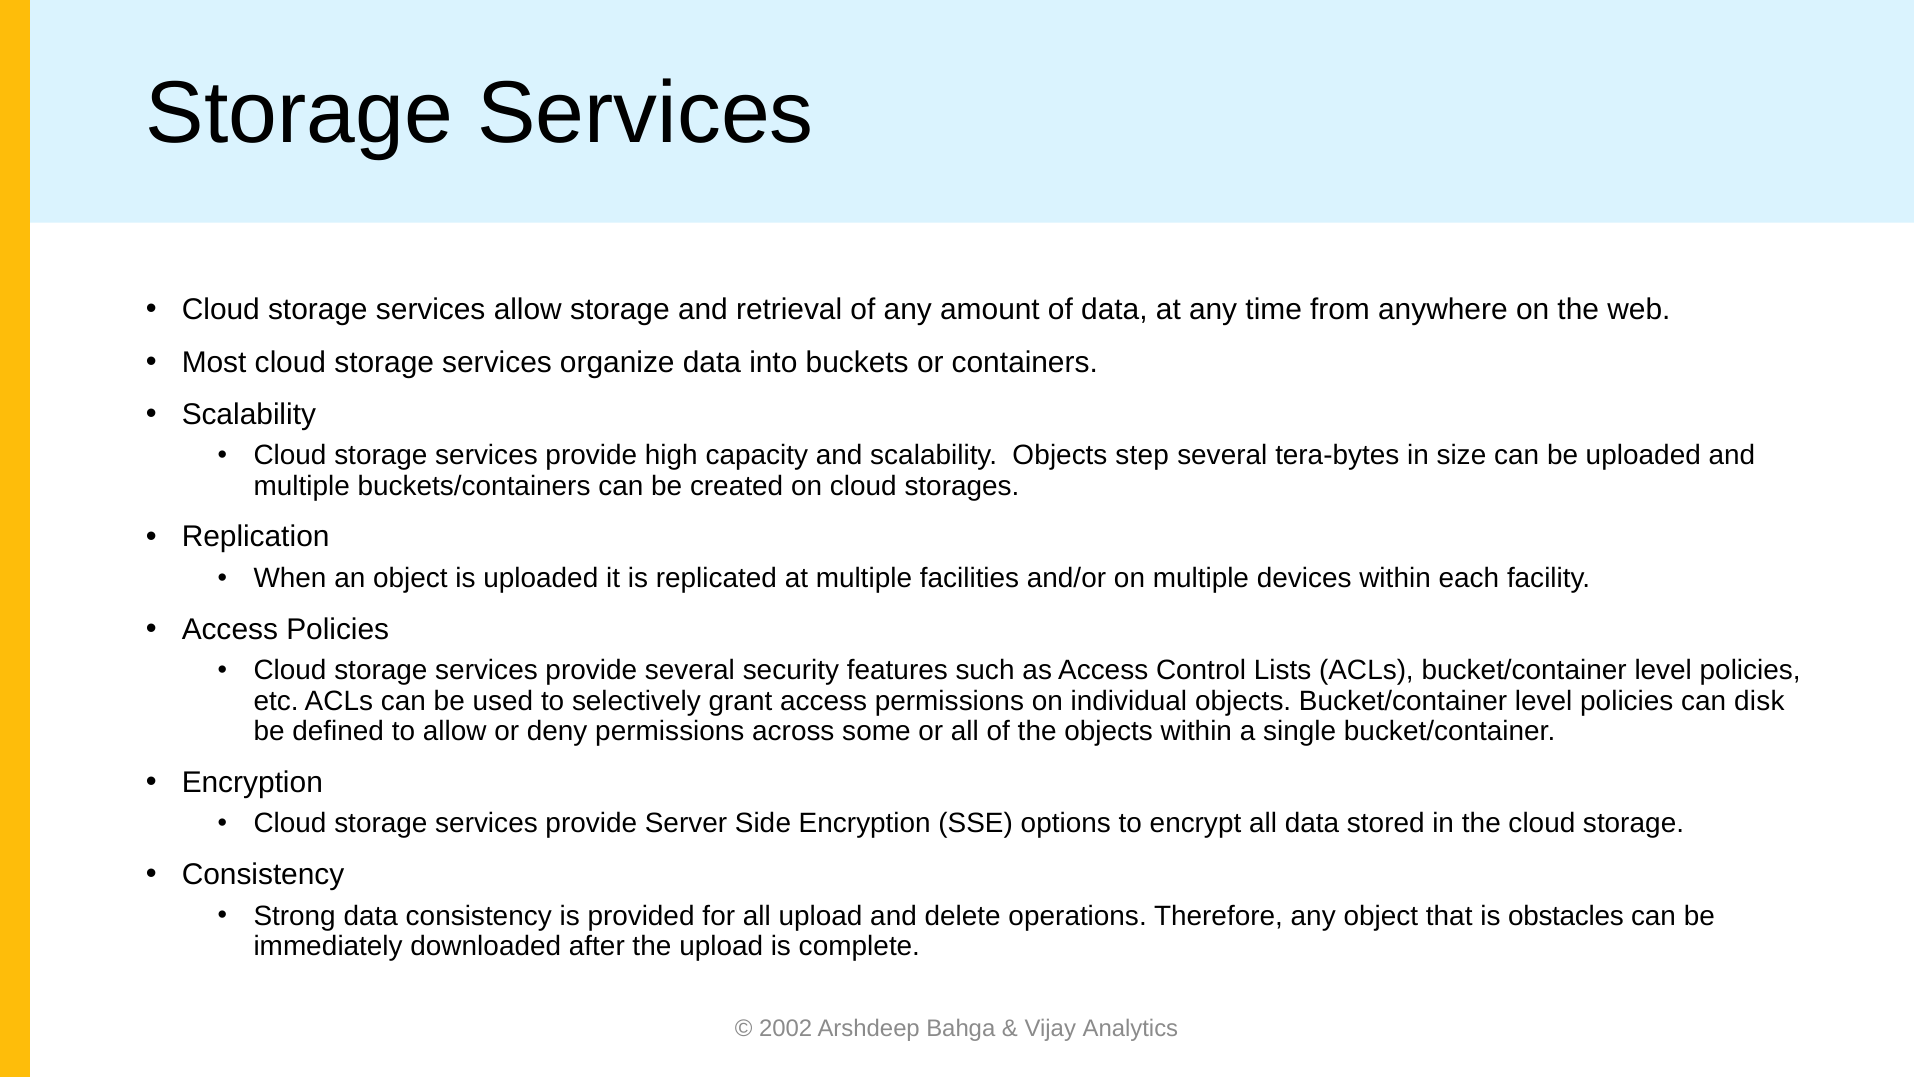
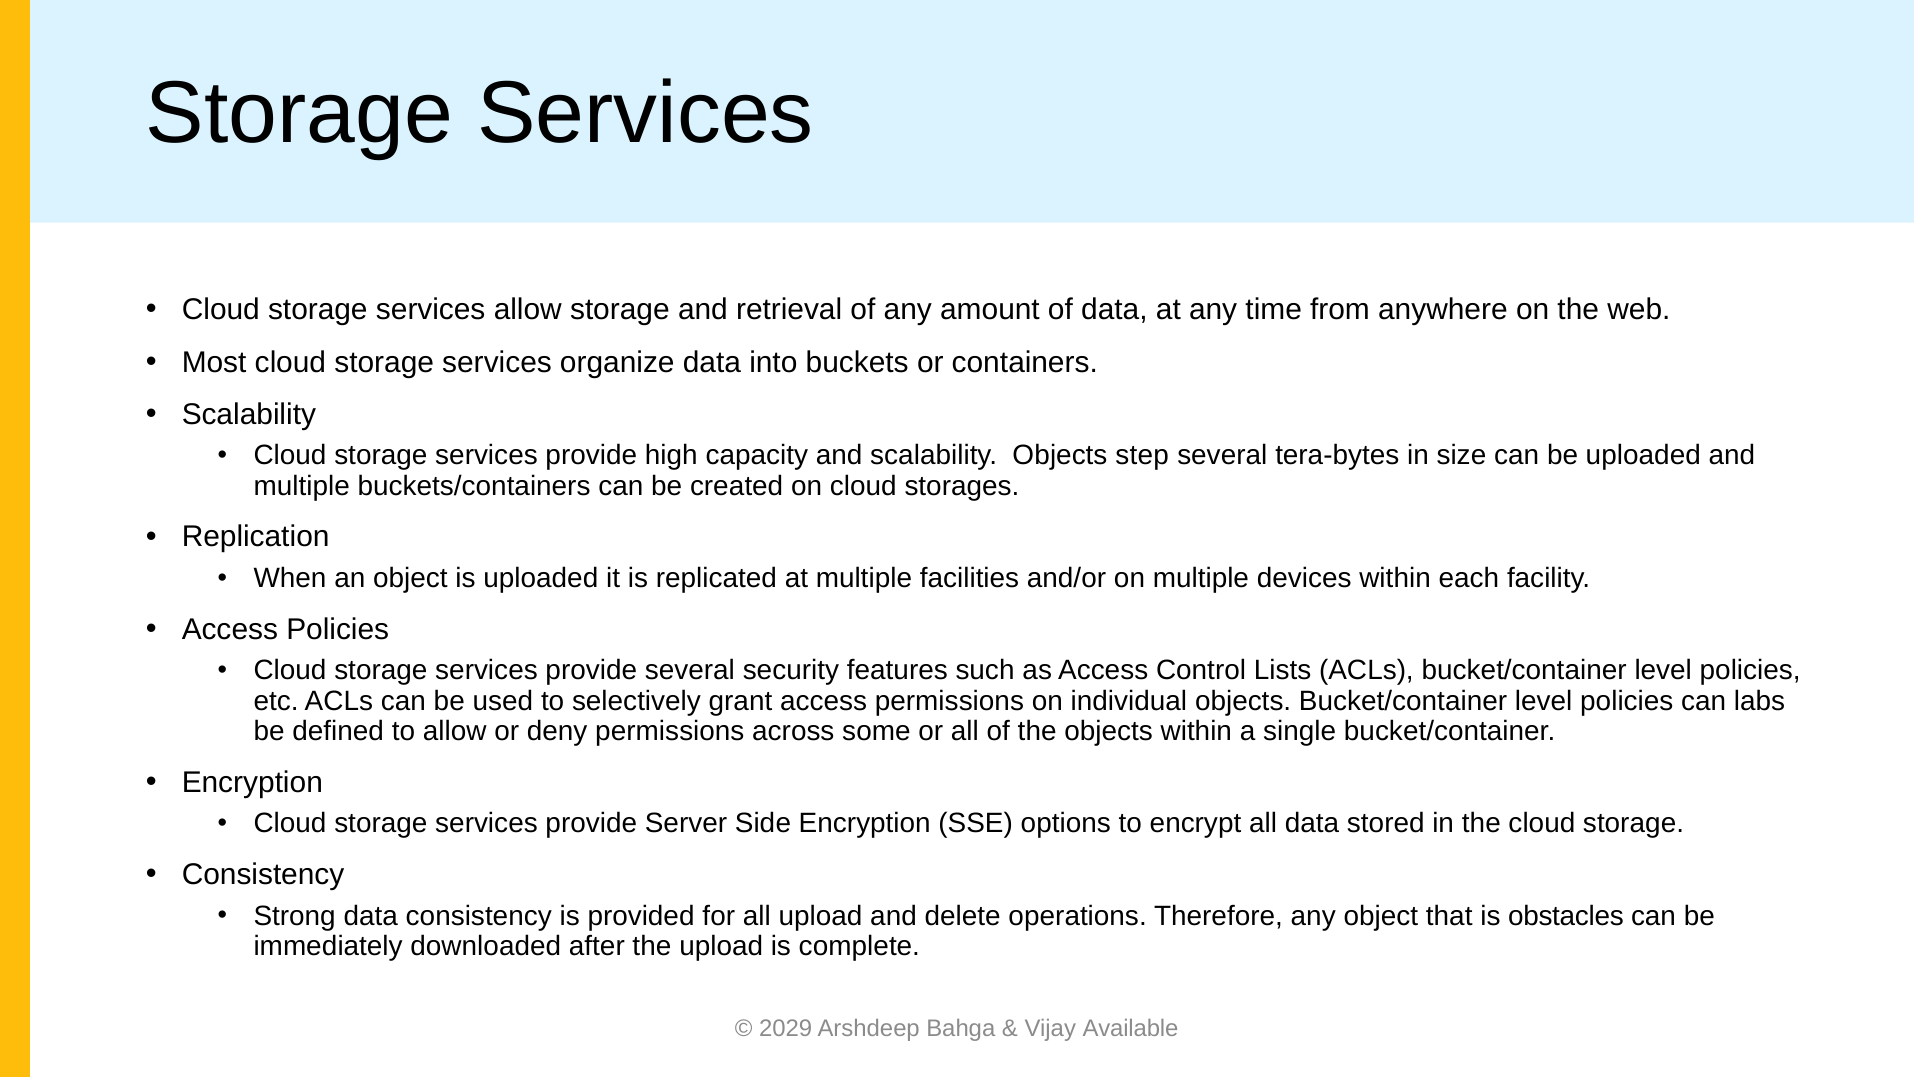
disk: disk -> labs
2002: 2002 -> 2029
Analytics: Analytics -> Available
